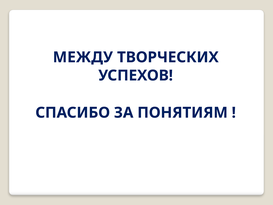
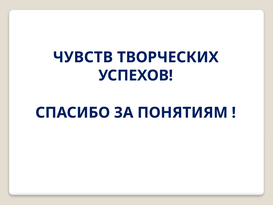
МЕЖДУ: МЕЖДУ -> ЧУВСТВ
